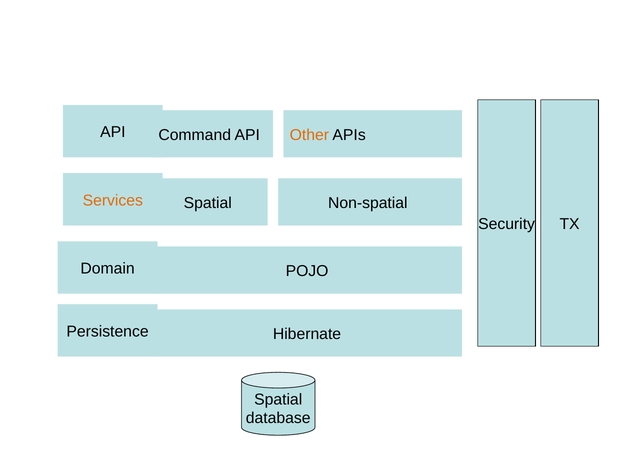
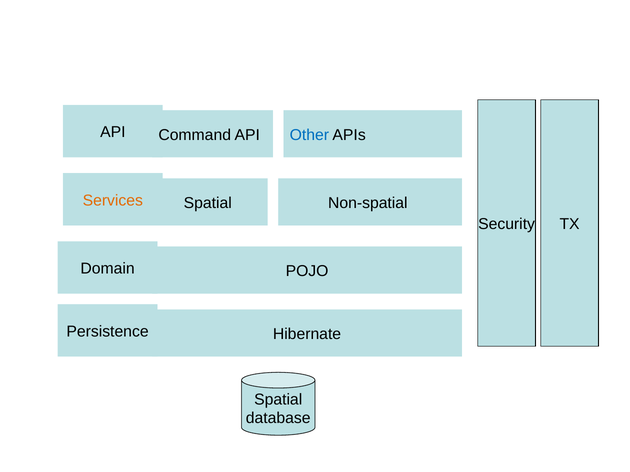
Other colour: orange -> blue
